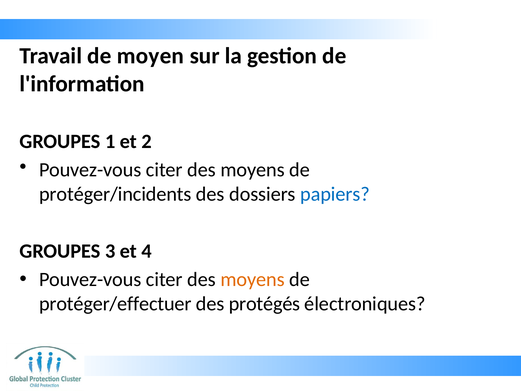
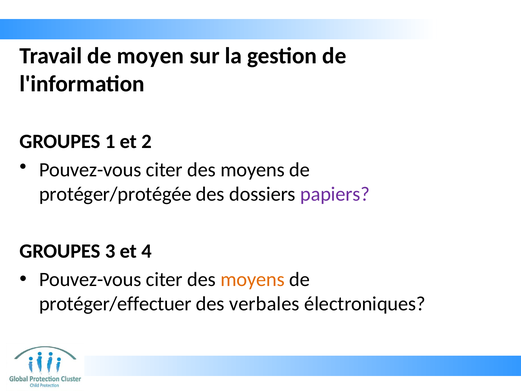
protéger/incidents: protéger/incidents -> protéger/protégée
papiers colour: blue -> purple
protégés: protégés -> verbales
